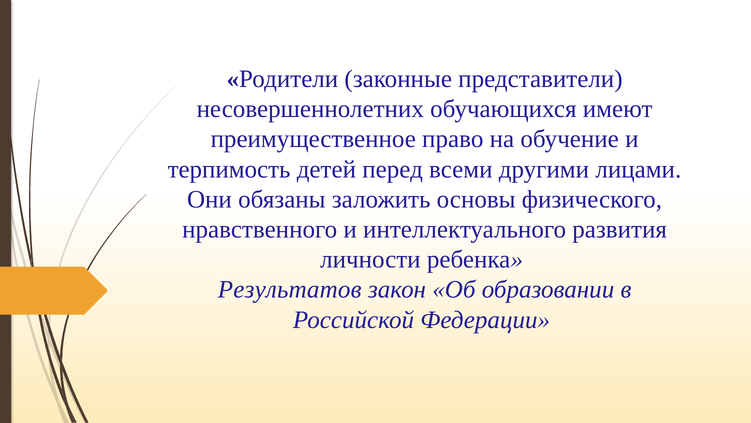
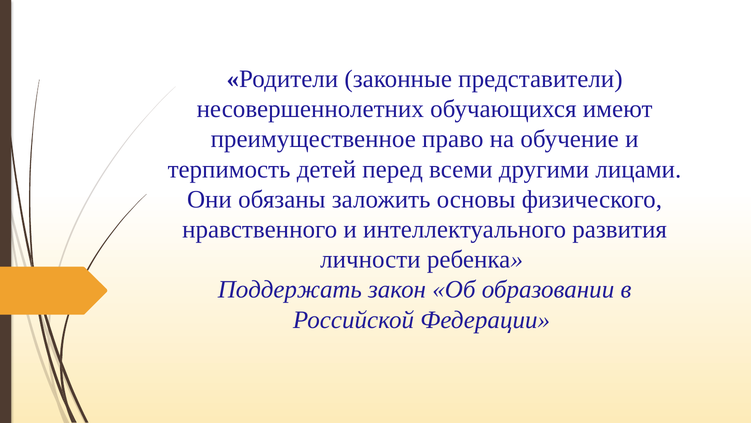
Результатов: Результатов -> Поддержать
